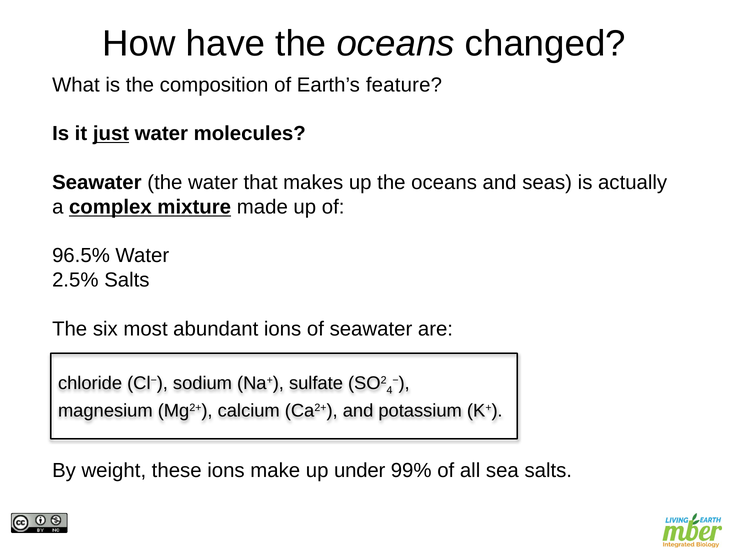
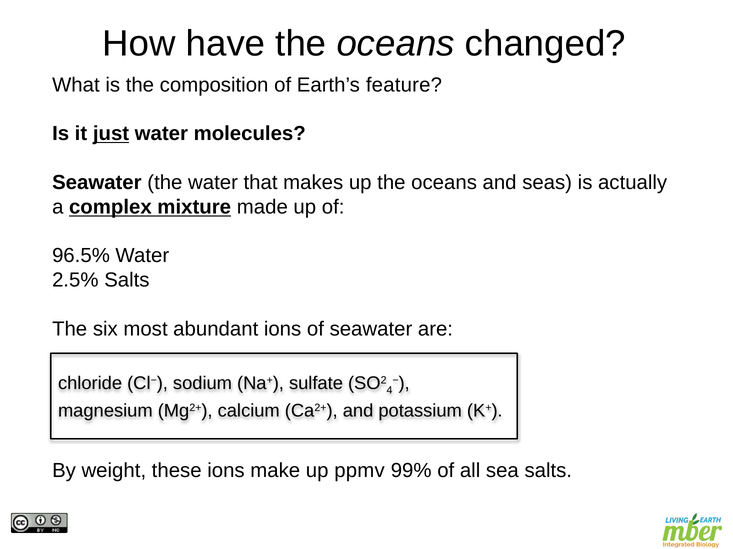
under: under -> ppmv
